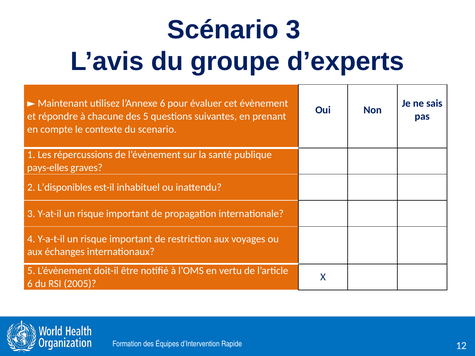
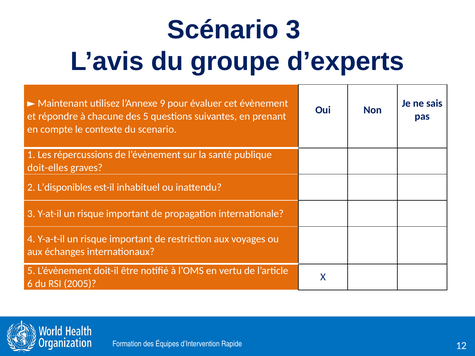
l’Annexe 6: 6 -> 9
pays-elles: pays-elles -> doit-elles
